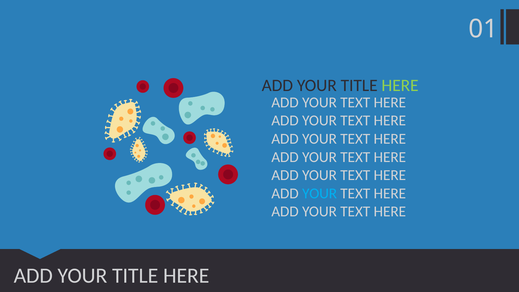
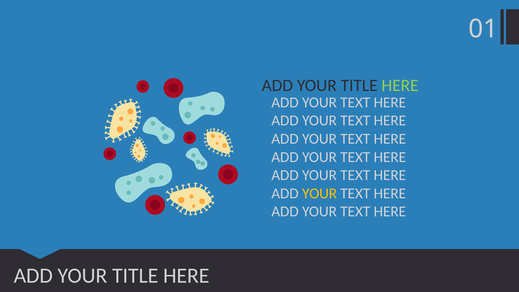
YOUR at (320, 193) colour: light blue -> yellow
